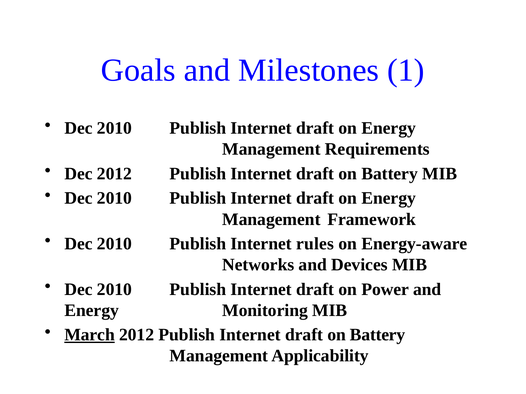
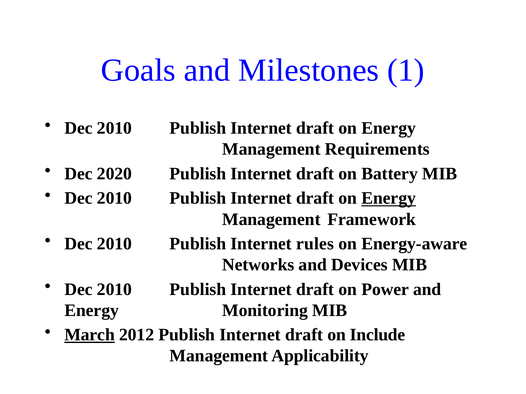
Dec 2012: 2012 -> 2020
Energy at (389, 198) underline: none -> present
Battery at (378, 335): Battery -> Include
